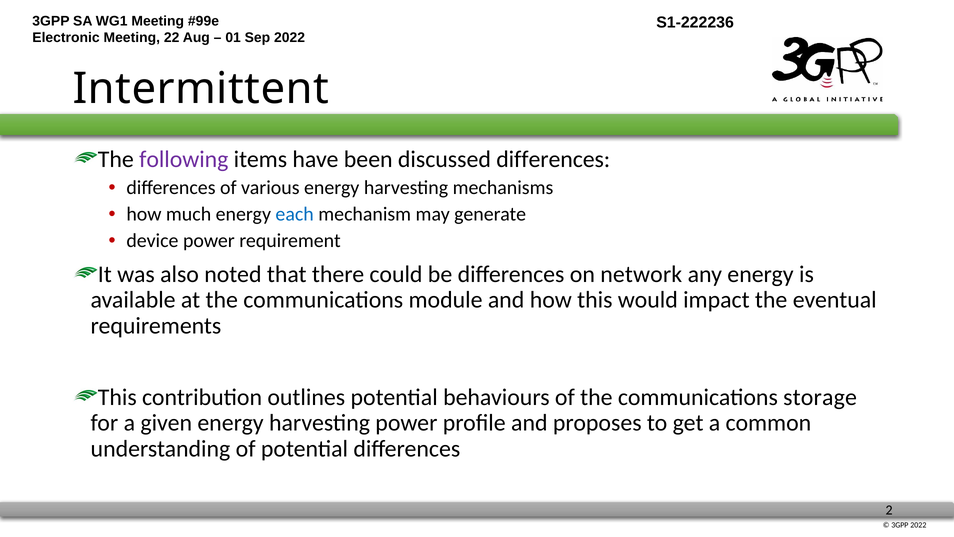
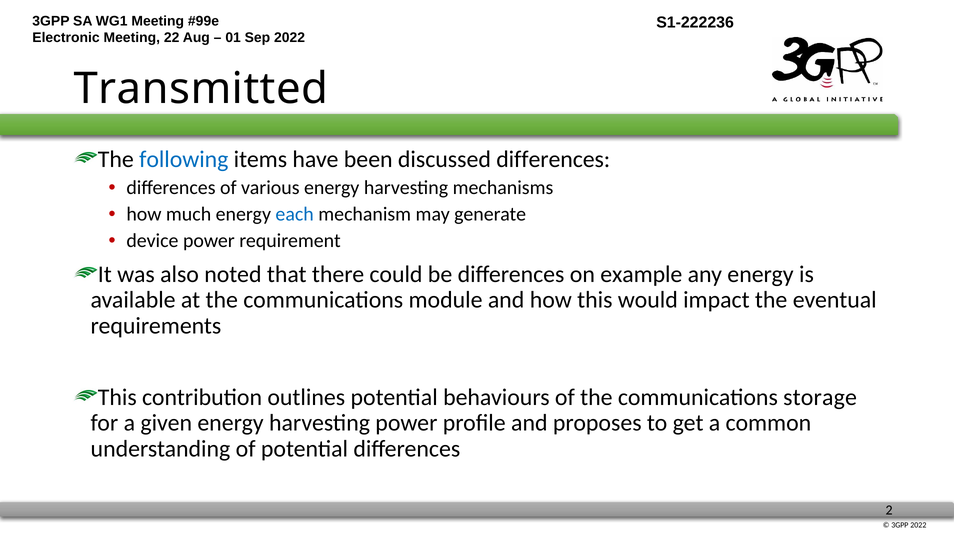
Intermittent: Intermittent -> Transmitted
following colour: purple -> blue
network: network -> example
